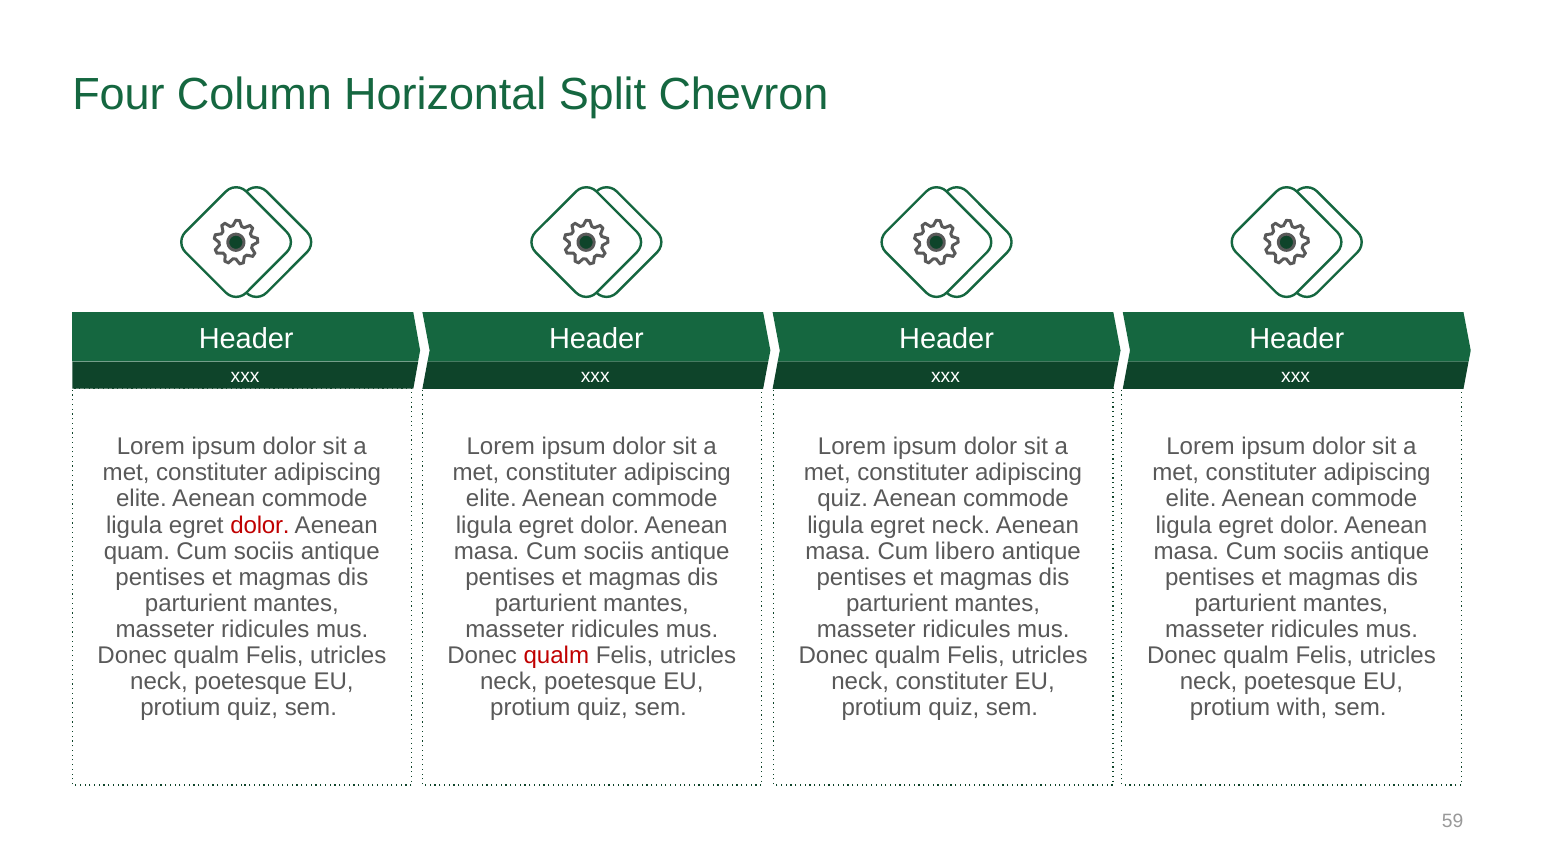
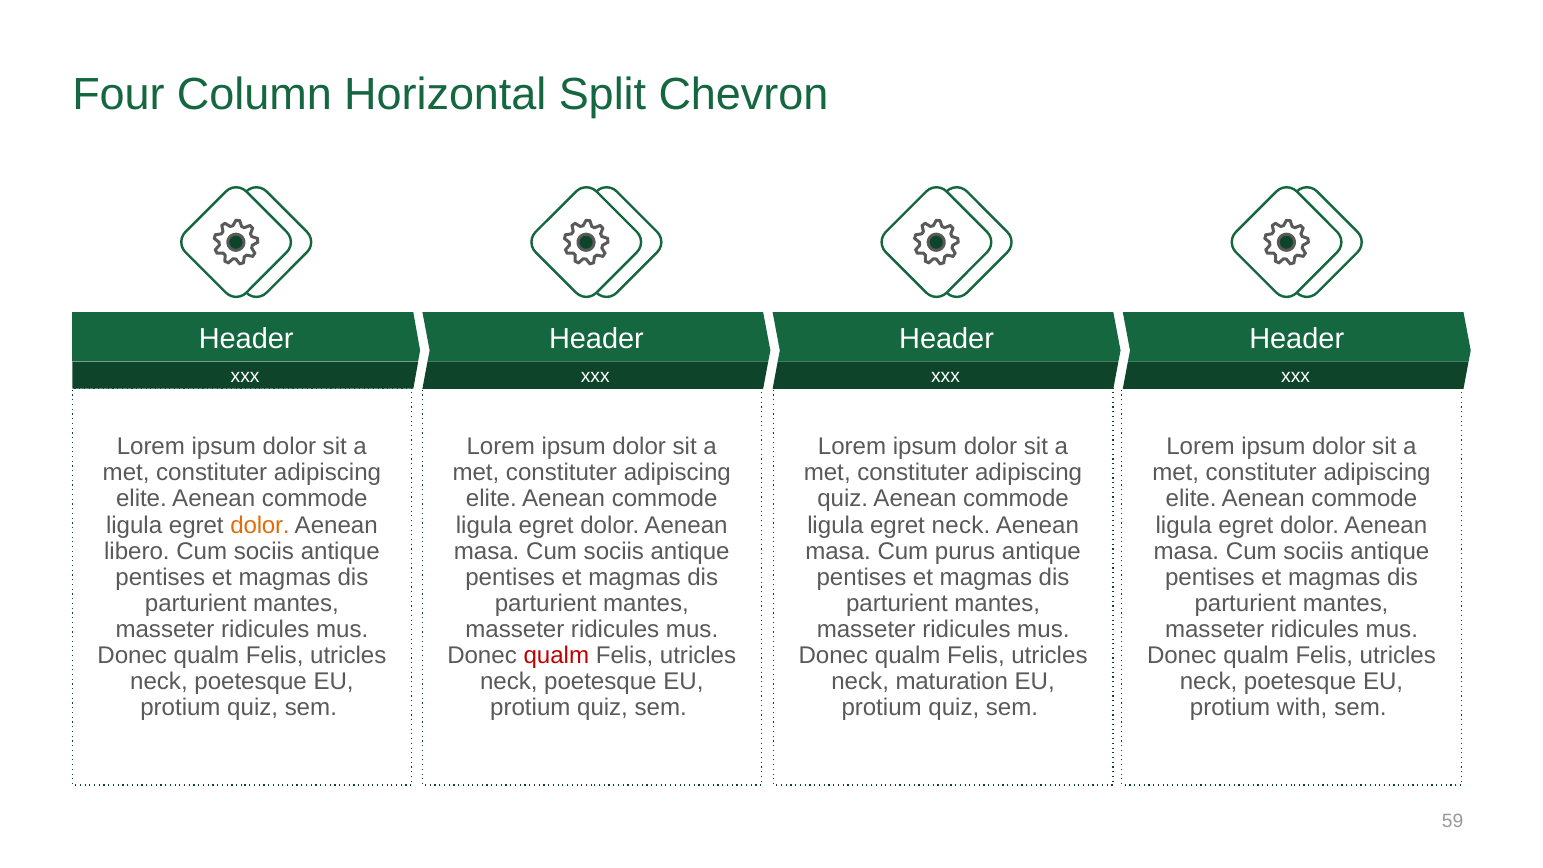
dolor at (260, 525) colour: red -> orange
quam: quam -> libero
libero: libero -> purus
neck constituter: constituter -> maturation
